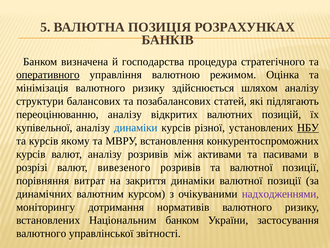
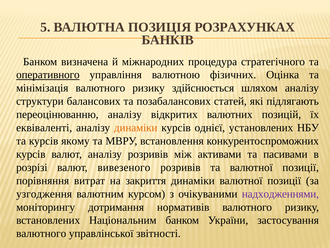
господарства: господарства -> міжнародних
режимом: режимом -> фізичних
купівельної: купівельної -> еквіваленті
динаміки at (136, 127) colour: blue -> orange
різної: різної -> однієї
НБУ underline: present -> none
динамічних: динамічних -> узгодження
